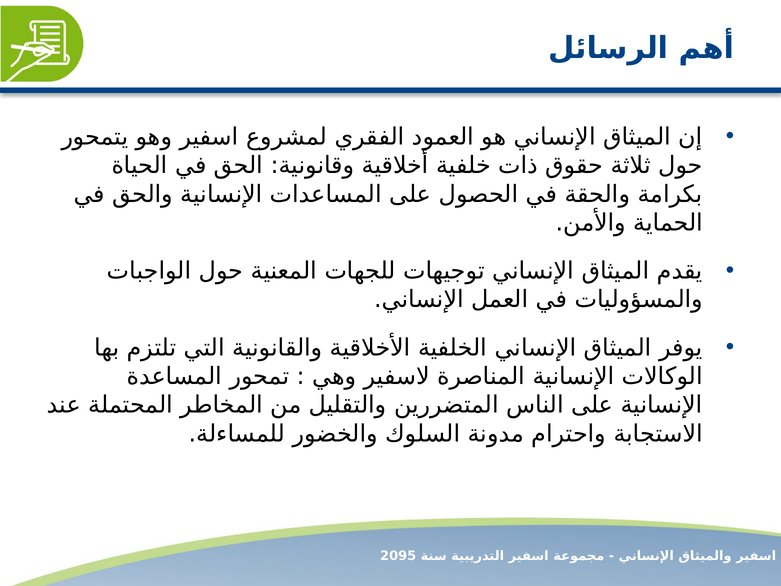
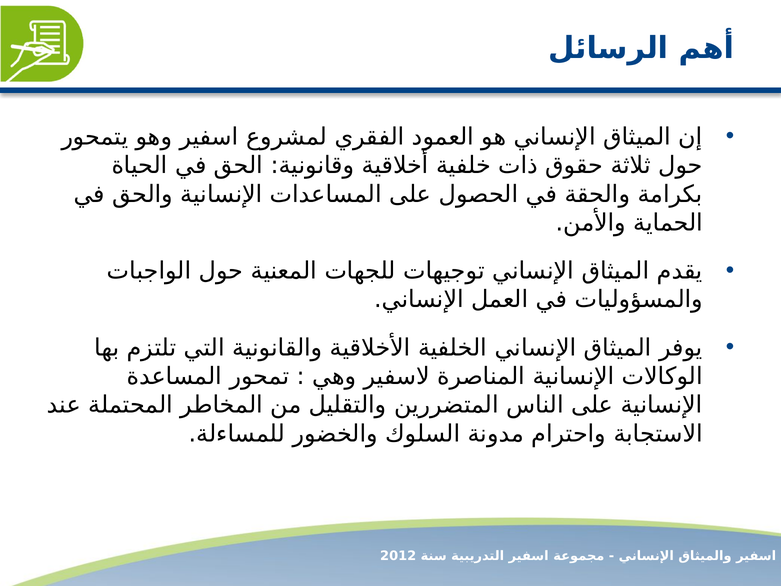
2095: 2095 -> 2012
